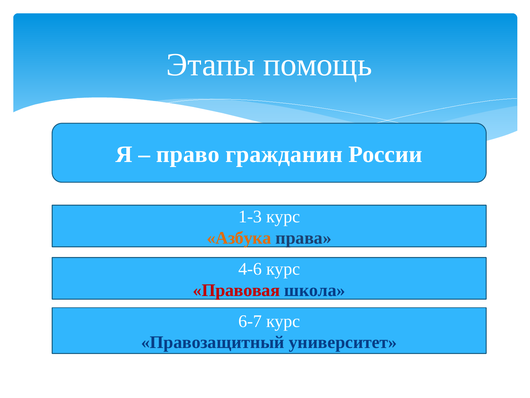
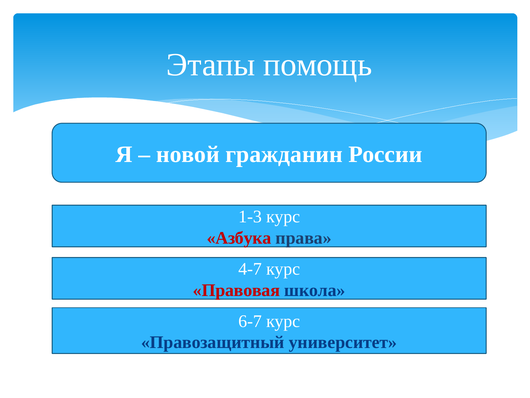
право: право -> новой
Азбука colour: orange -> red
4-6: 4-6 -> 4-7
